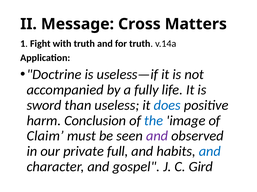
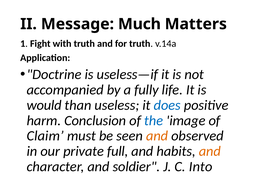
Cross: Cross -> Much
sword: sword -> would
and at (157, 136) colour: purple -> orange
and at (210, 152) colour: blue -> orange
gospel: gospel -> soldier
Gird: Gird -> Into
